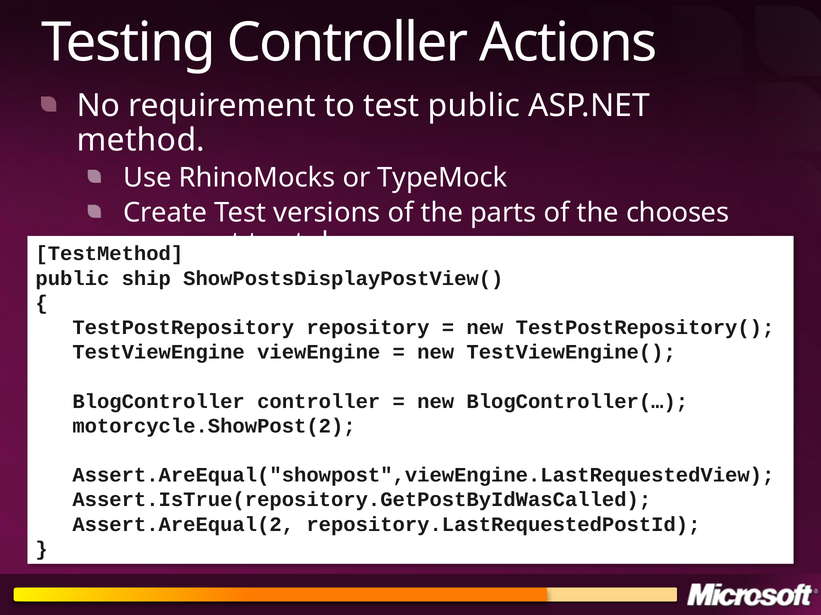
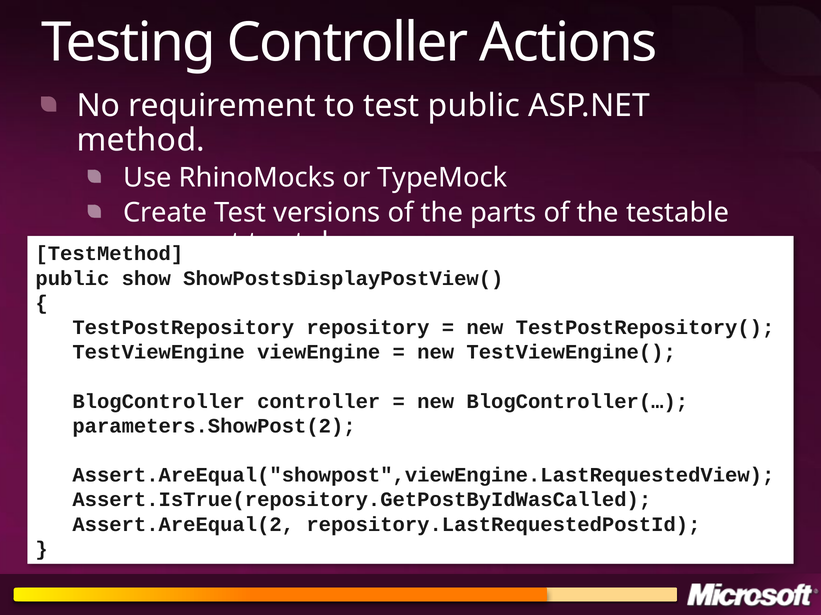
chooses: chooses -> testable
ship: ship -> show
motorcycle.ShowPost(2: motorcycle.ShowPost(2 -> parameters.ShowPost(2
